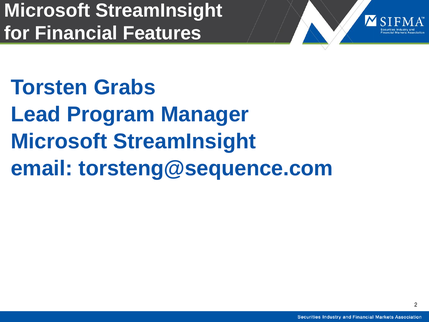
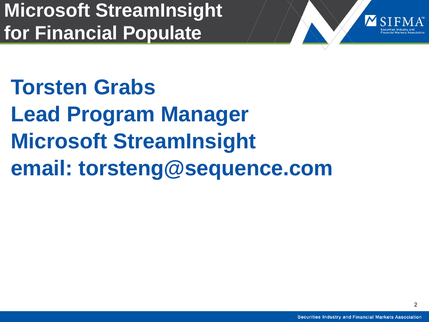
Features: Features -> Populate
